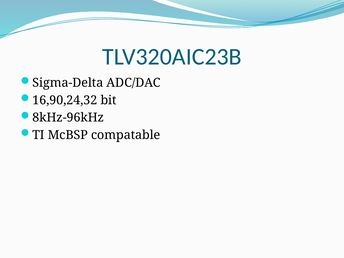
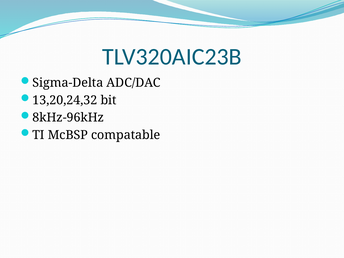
16,90,24,32: 16,90,24,32 -> 13,20,24,32
